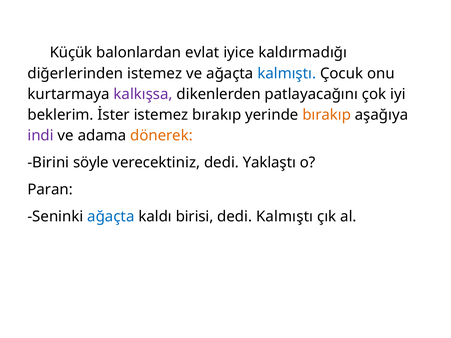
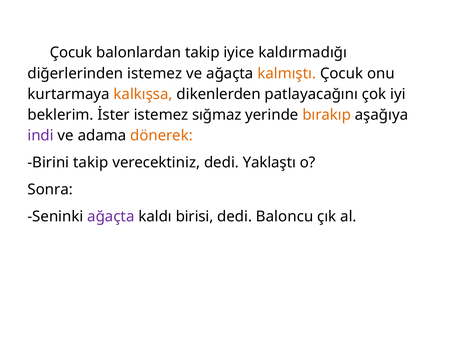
Küçük at (71, 53): Küçük -> Çocuk
balonlardan evlat: evlat -> takip
kalmıştı at (287, 73) colour: blue -> orange
kalkışsa colour: purple -> orange
istemez bırakıp: bırakıp -> sığmaz
Birini söyle: söyle -> takip
Paran: Paran -> Sonra
ağaçta at (111, 217) colour: blue -> purple
dedi Kalmıştı: Kalmıştı -> Baloncu
